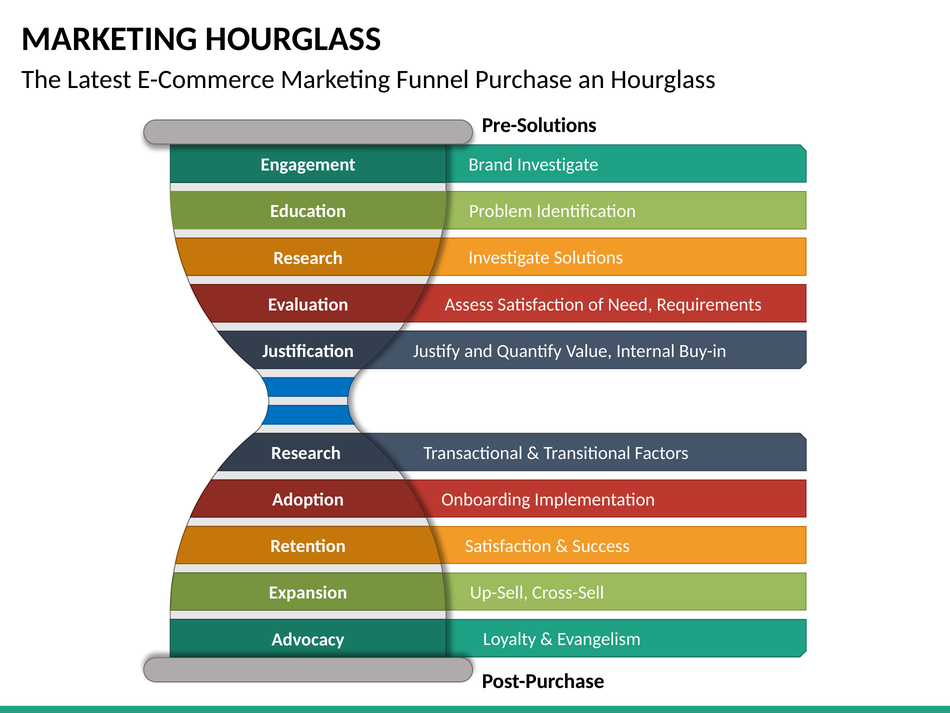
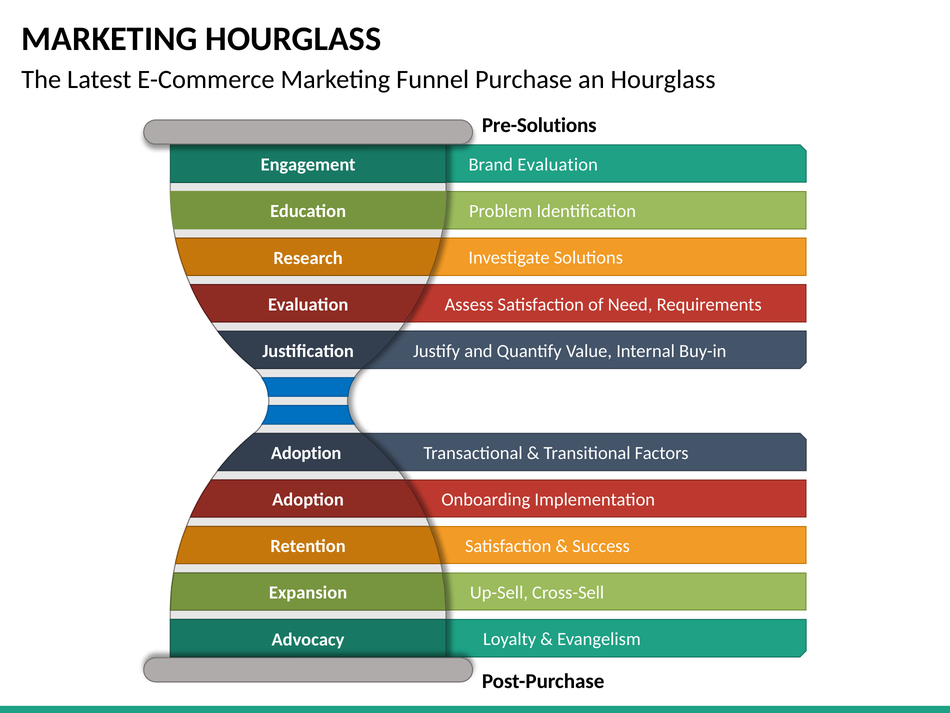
Brand Investigate: Investigate -> Evaluation
Research at (306, 453): Research -> Adoption
